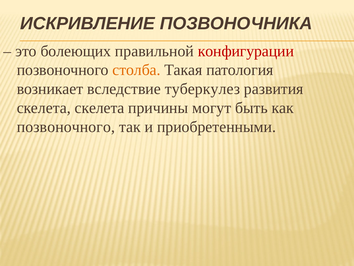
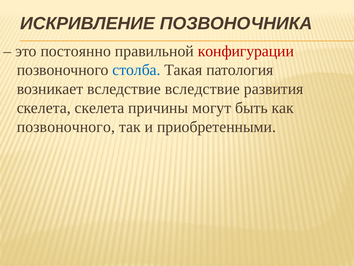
болеющих: болеющих -> постоянно
столба colour: orange -> blue
вследствие туберкулез: туберкулез -> вследствие
